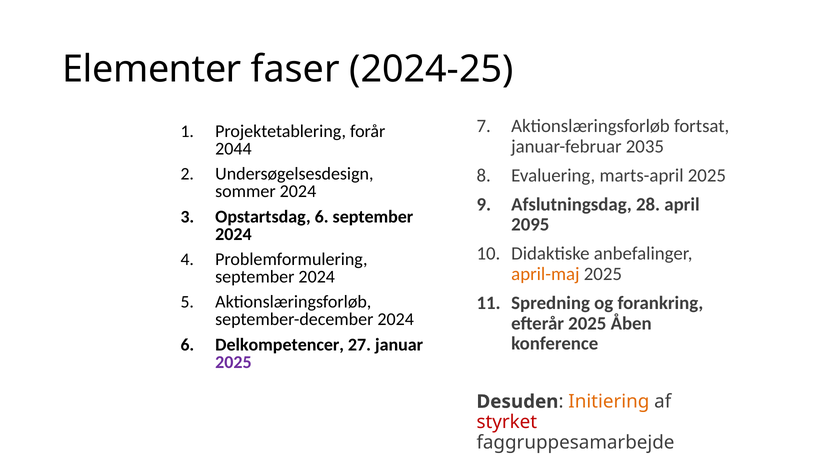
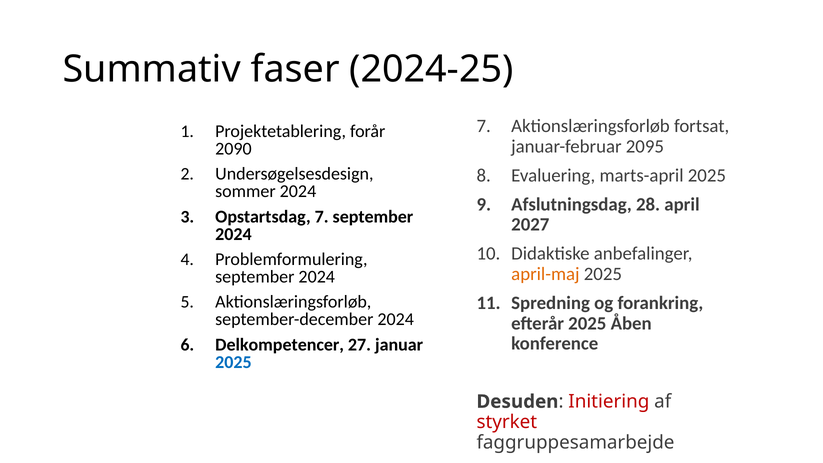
Elementer: Elementer -> Summativ
2035: 2035 -> 2095
2044: 2044 -> 2090
Opstartsdag 6: 6 -> 7
2095: 2095 -> 2027
2025 at (233, 362) colour: purple -> blue
Initiering colour: orange -> red
